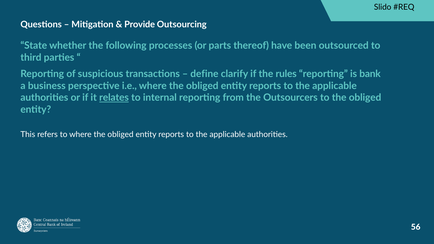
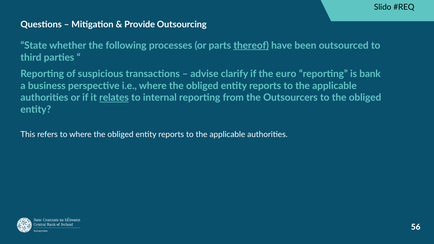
thereof underline: none -> present
define: define -> advise
rules: rules -> euro
